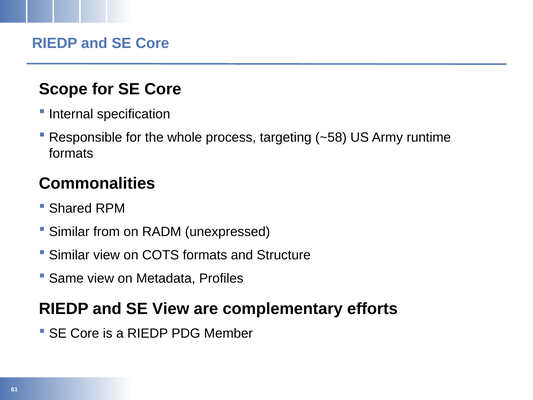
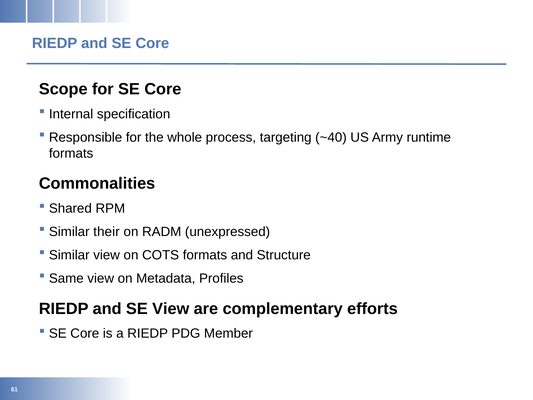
~58: ~58 -> ~40
from: from -> their
